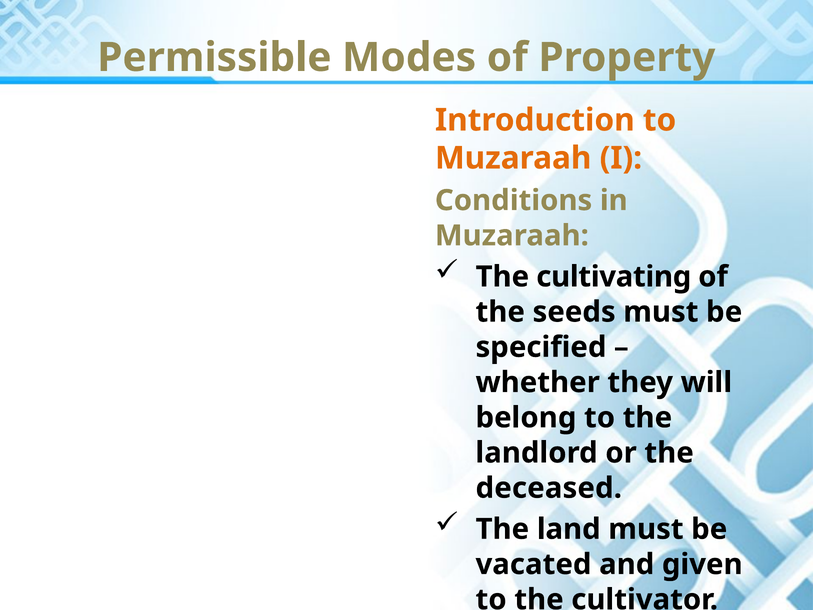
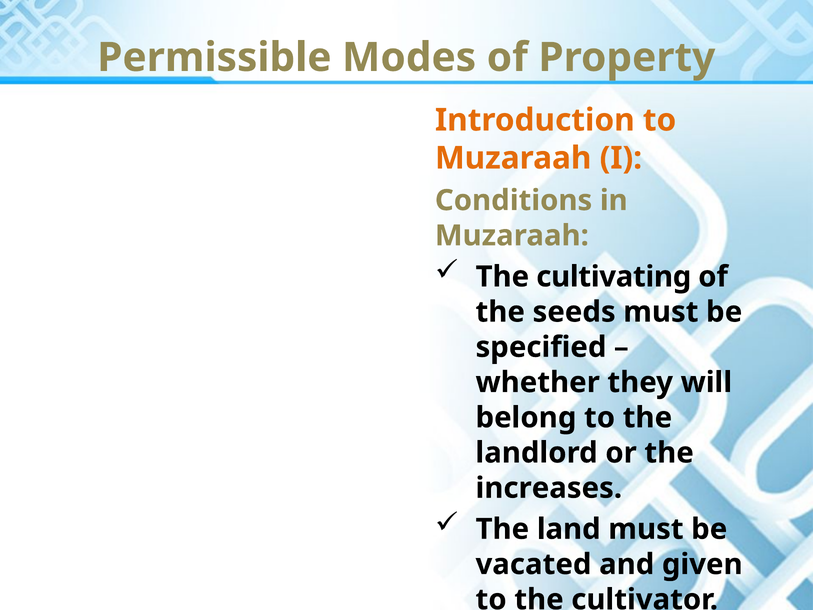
deceased: deceased -> increases
